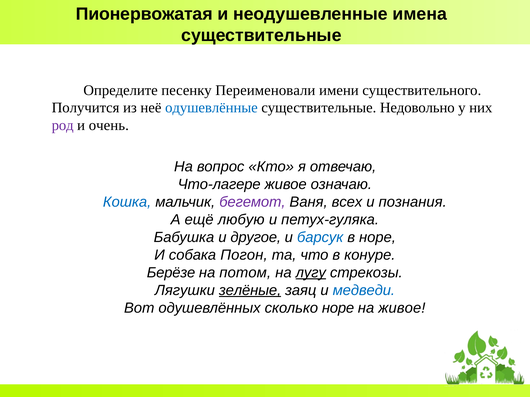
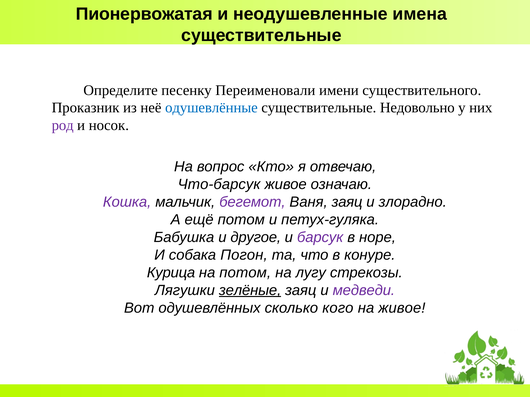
Получится: Получится -> Проказник
очень: очень -> носок
Что-лагере: Что-лагере -> Что-барсук
Кошка colour: blue -> purple
Ваня всех: всех -> заяц
познания: познания -> злорадно
ещё любую: любую -> потом
барсук colour: blue -> purple
Берёзе: Берёзе -> Курица
лугу underline: present -> none
медведи colour: blue -> purple
сколько норе: норе -> кого
